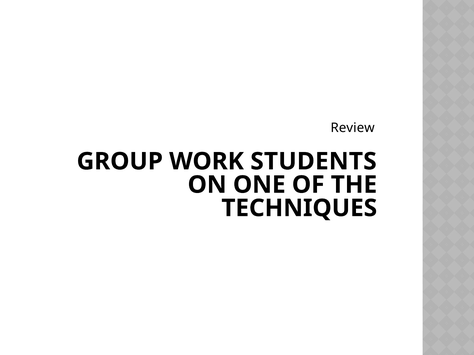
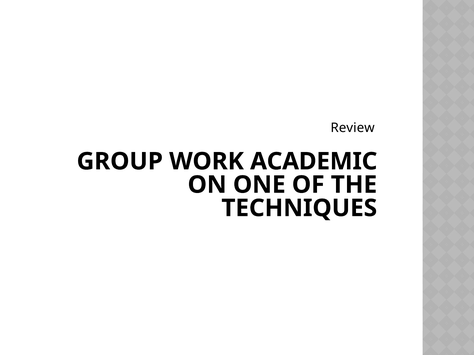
STUDENTS: STUDENTS -> ACADEMIC
